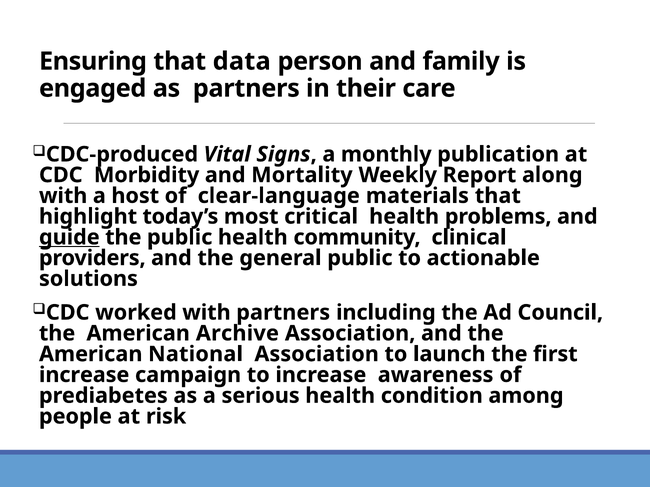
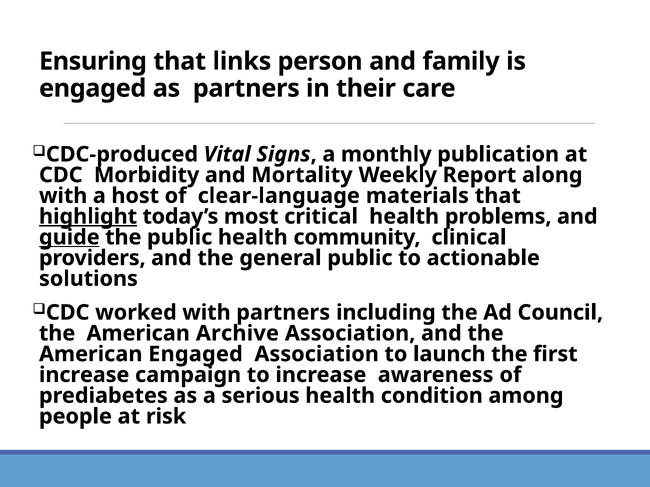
data: data -> links
highlight underline: none -> present
American National: National -> Engaged
